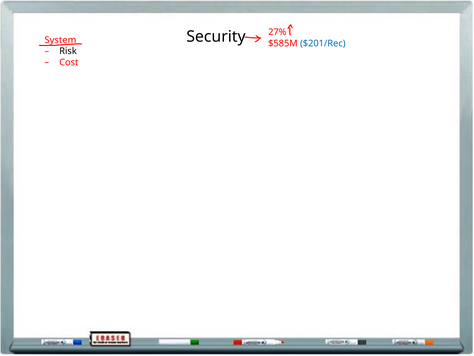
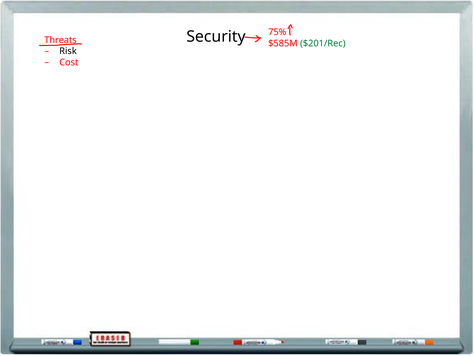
27%: 27% -> 75%
System: System -> Threats
$201/Rec colour: blue -> green
